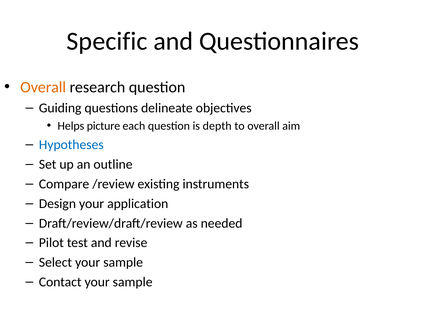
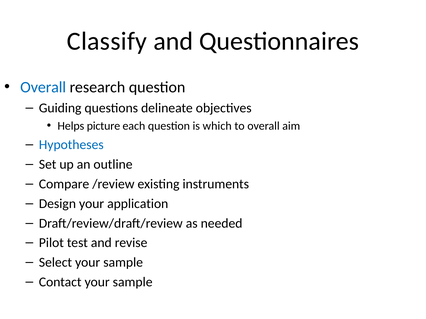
Specific: Specific -> Classify
Overall at (43, 87) colour: orange -> blue
depth: depth -> which
